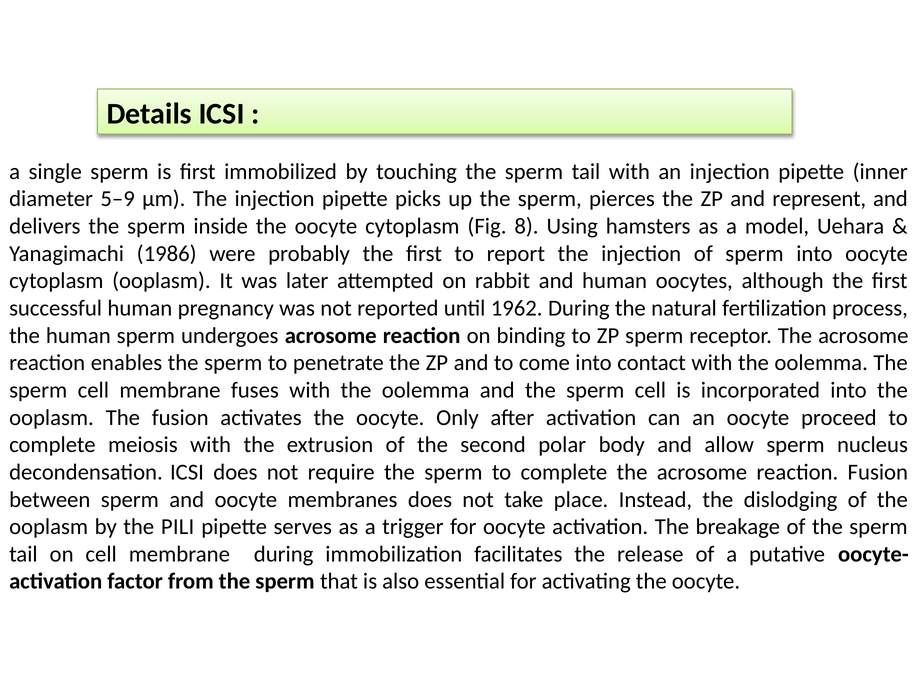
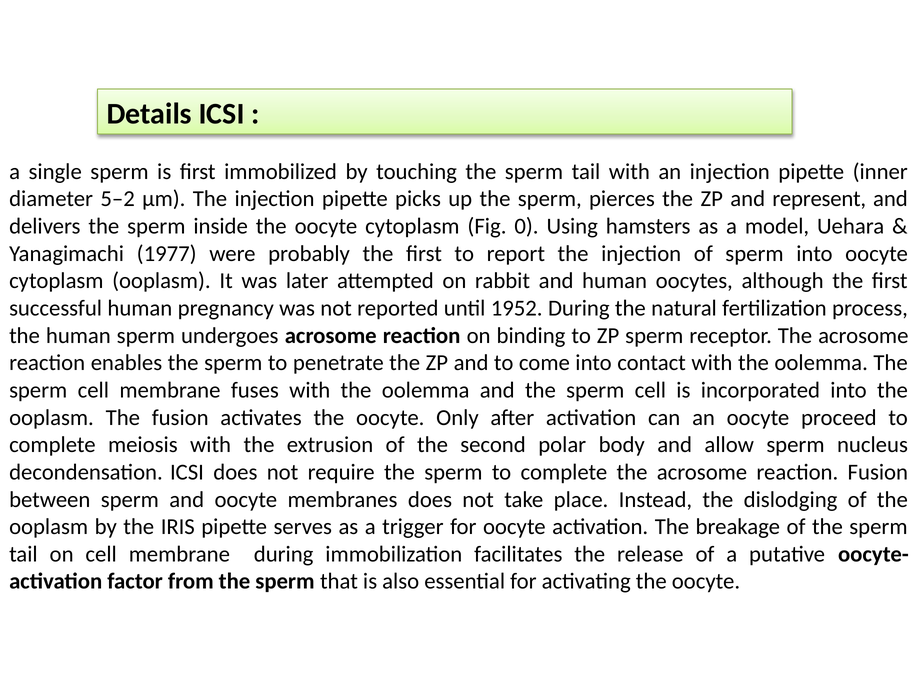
5–9: 5–9 -> 5–2
8: 8 -> 0
1986: 1986 -> 1977
1962: 1962 -> 1952
PILI: PILI -> IRIS
